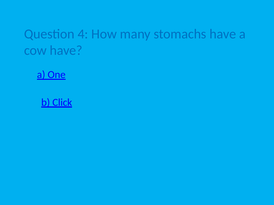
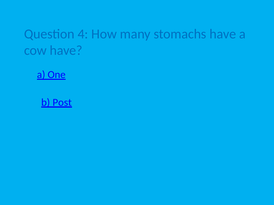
Click: Click -> Post
